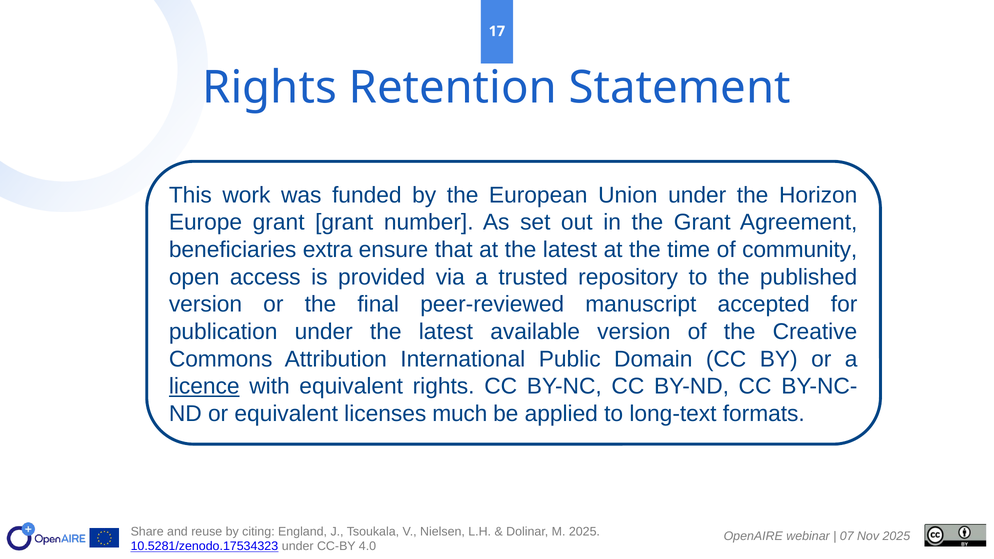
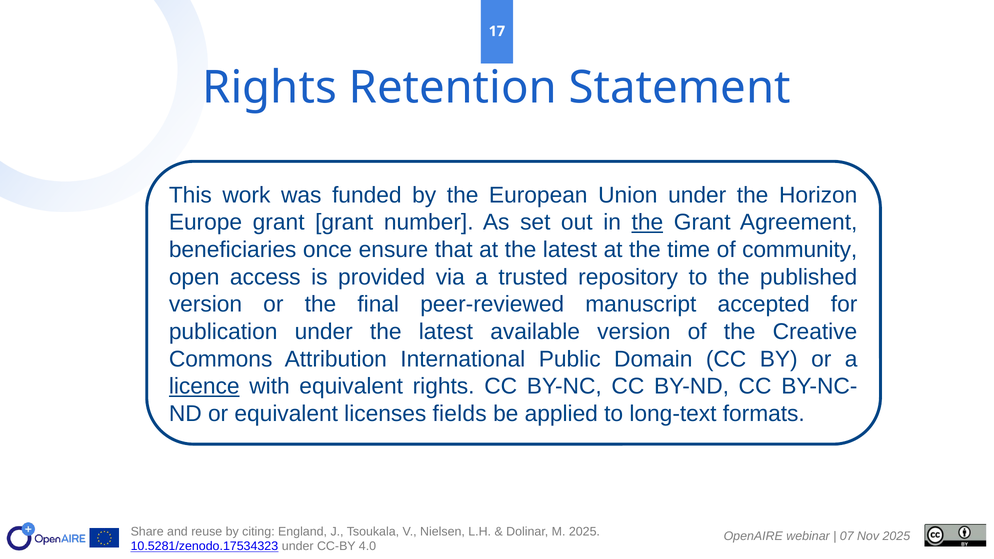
the at (647, 222) underline: none -> present
extra: extra -> once
much: much -> fields
